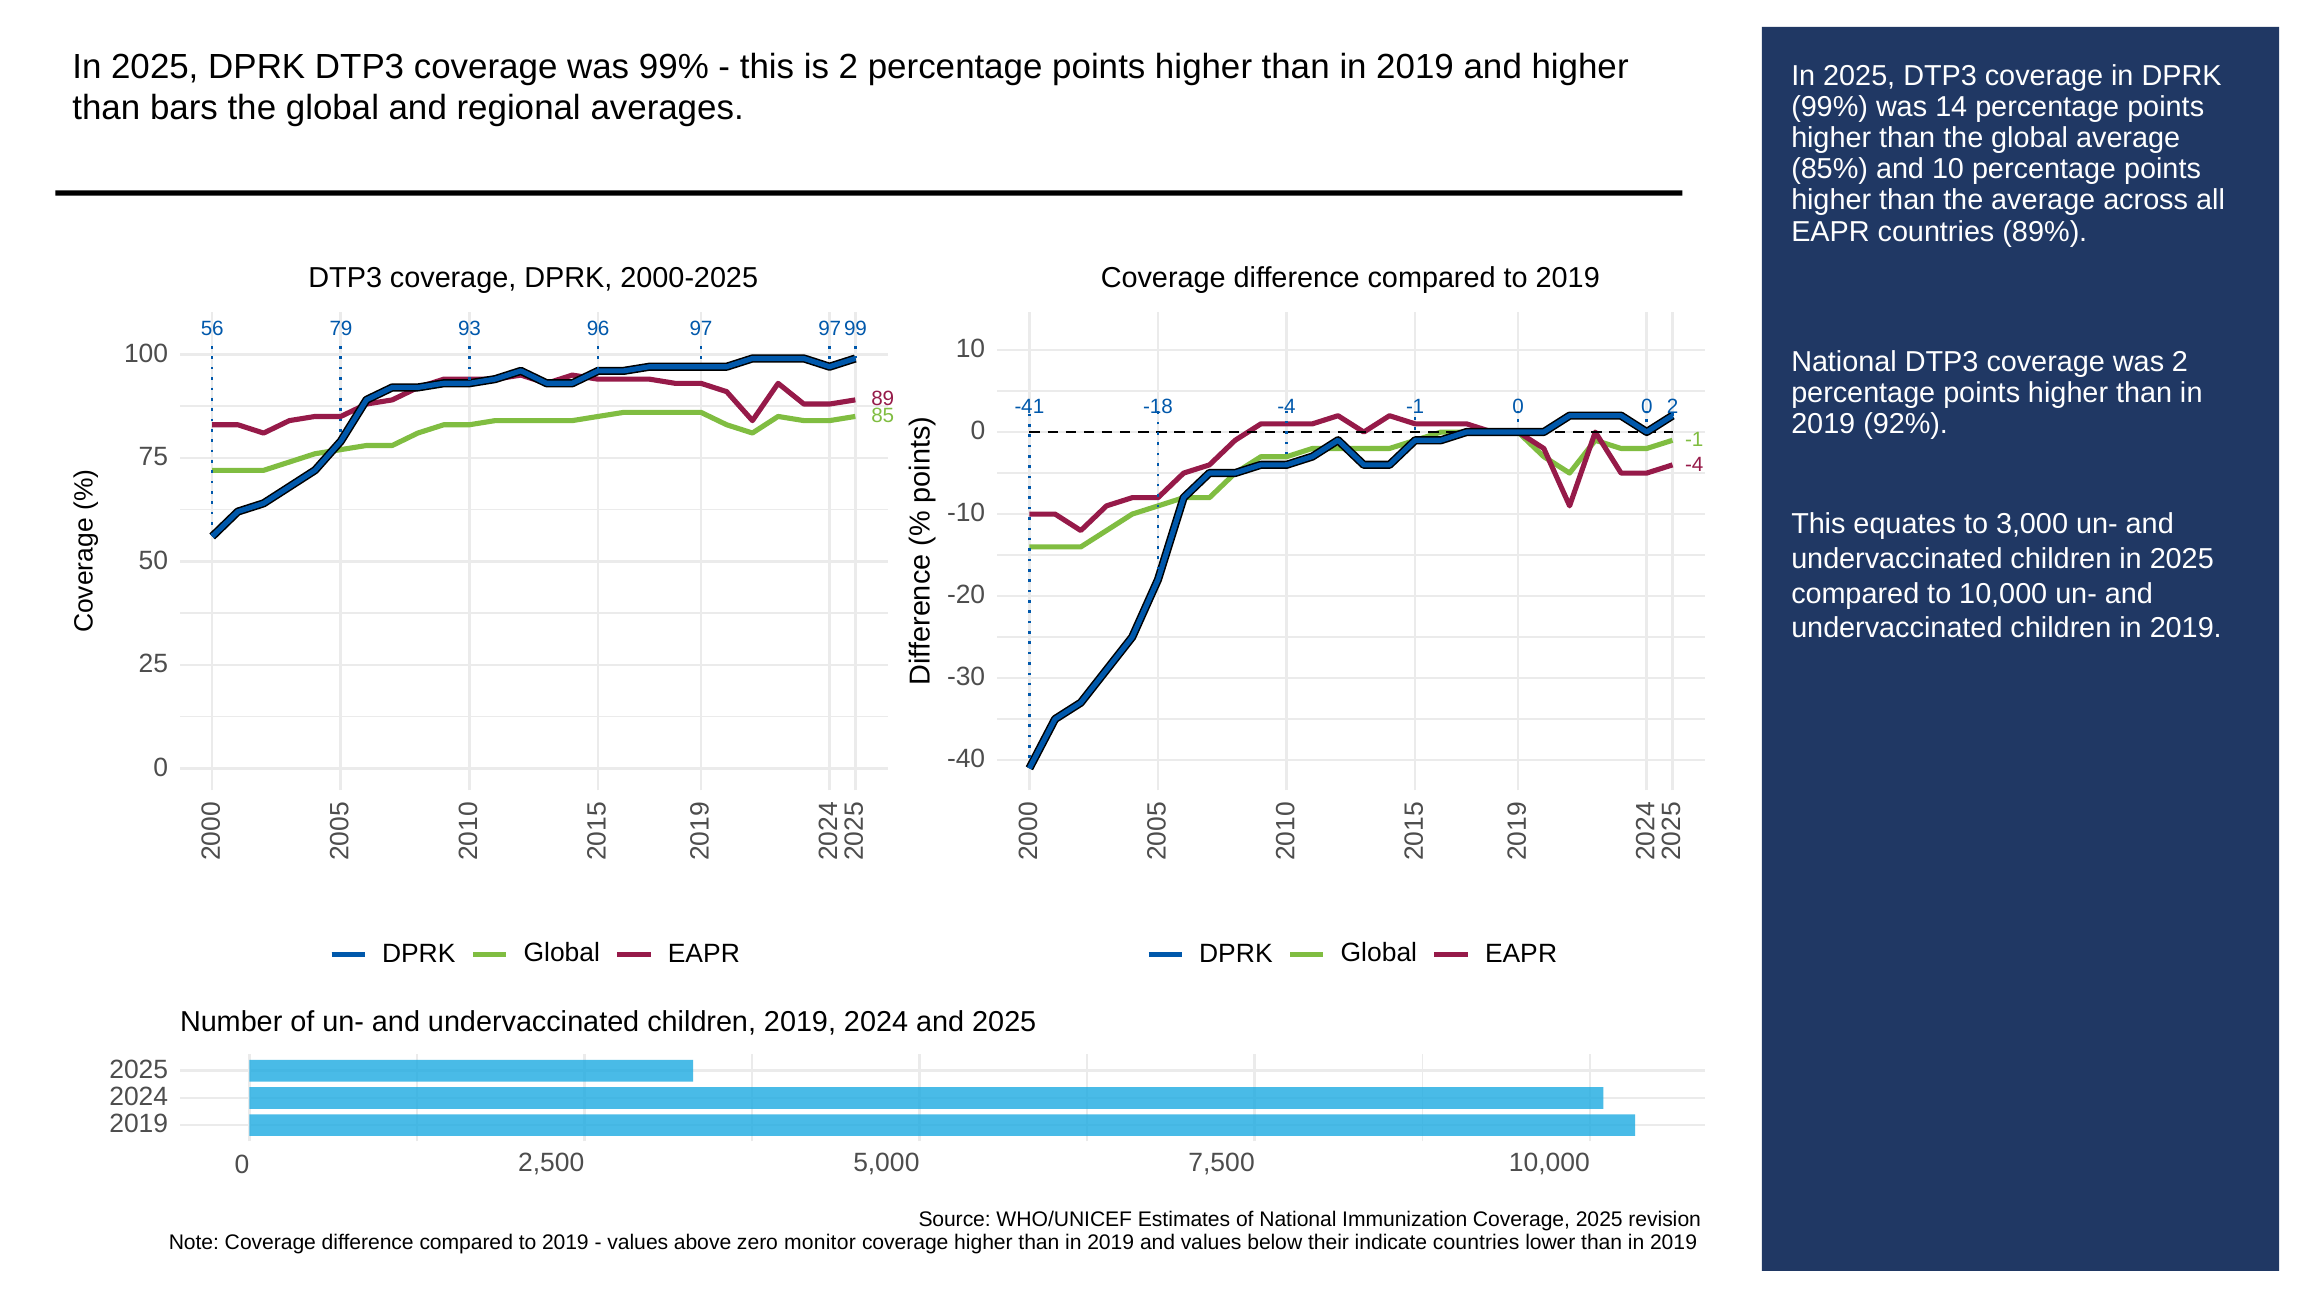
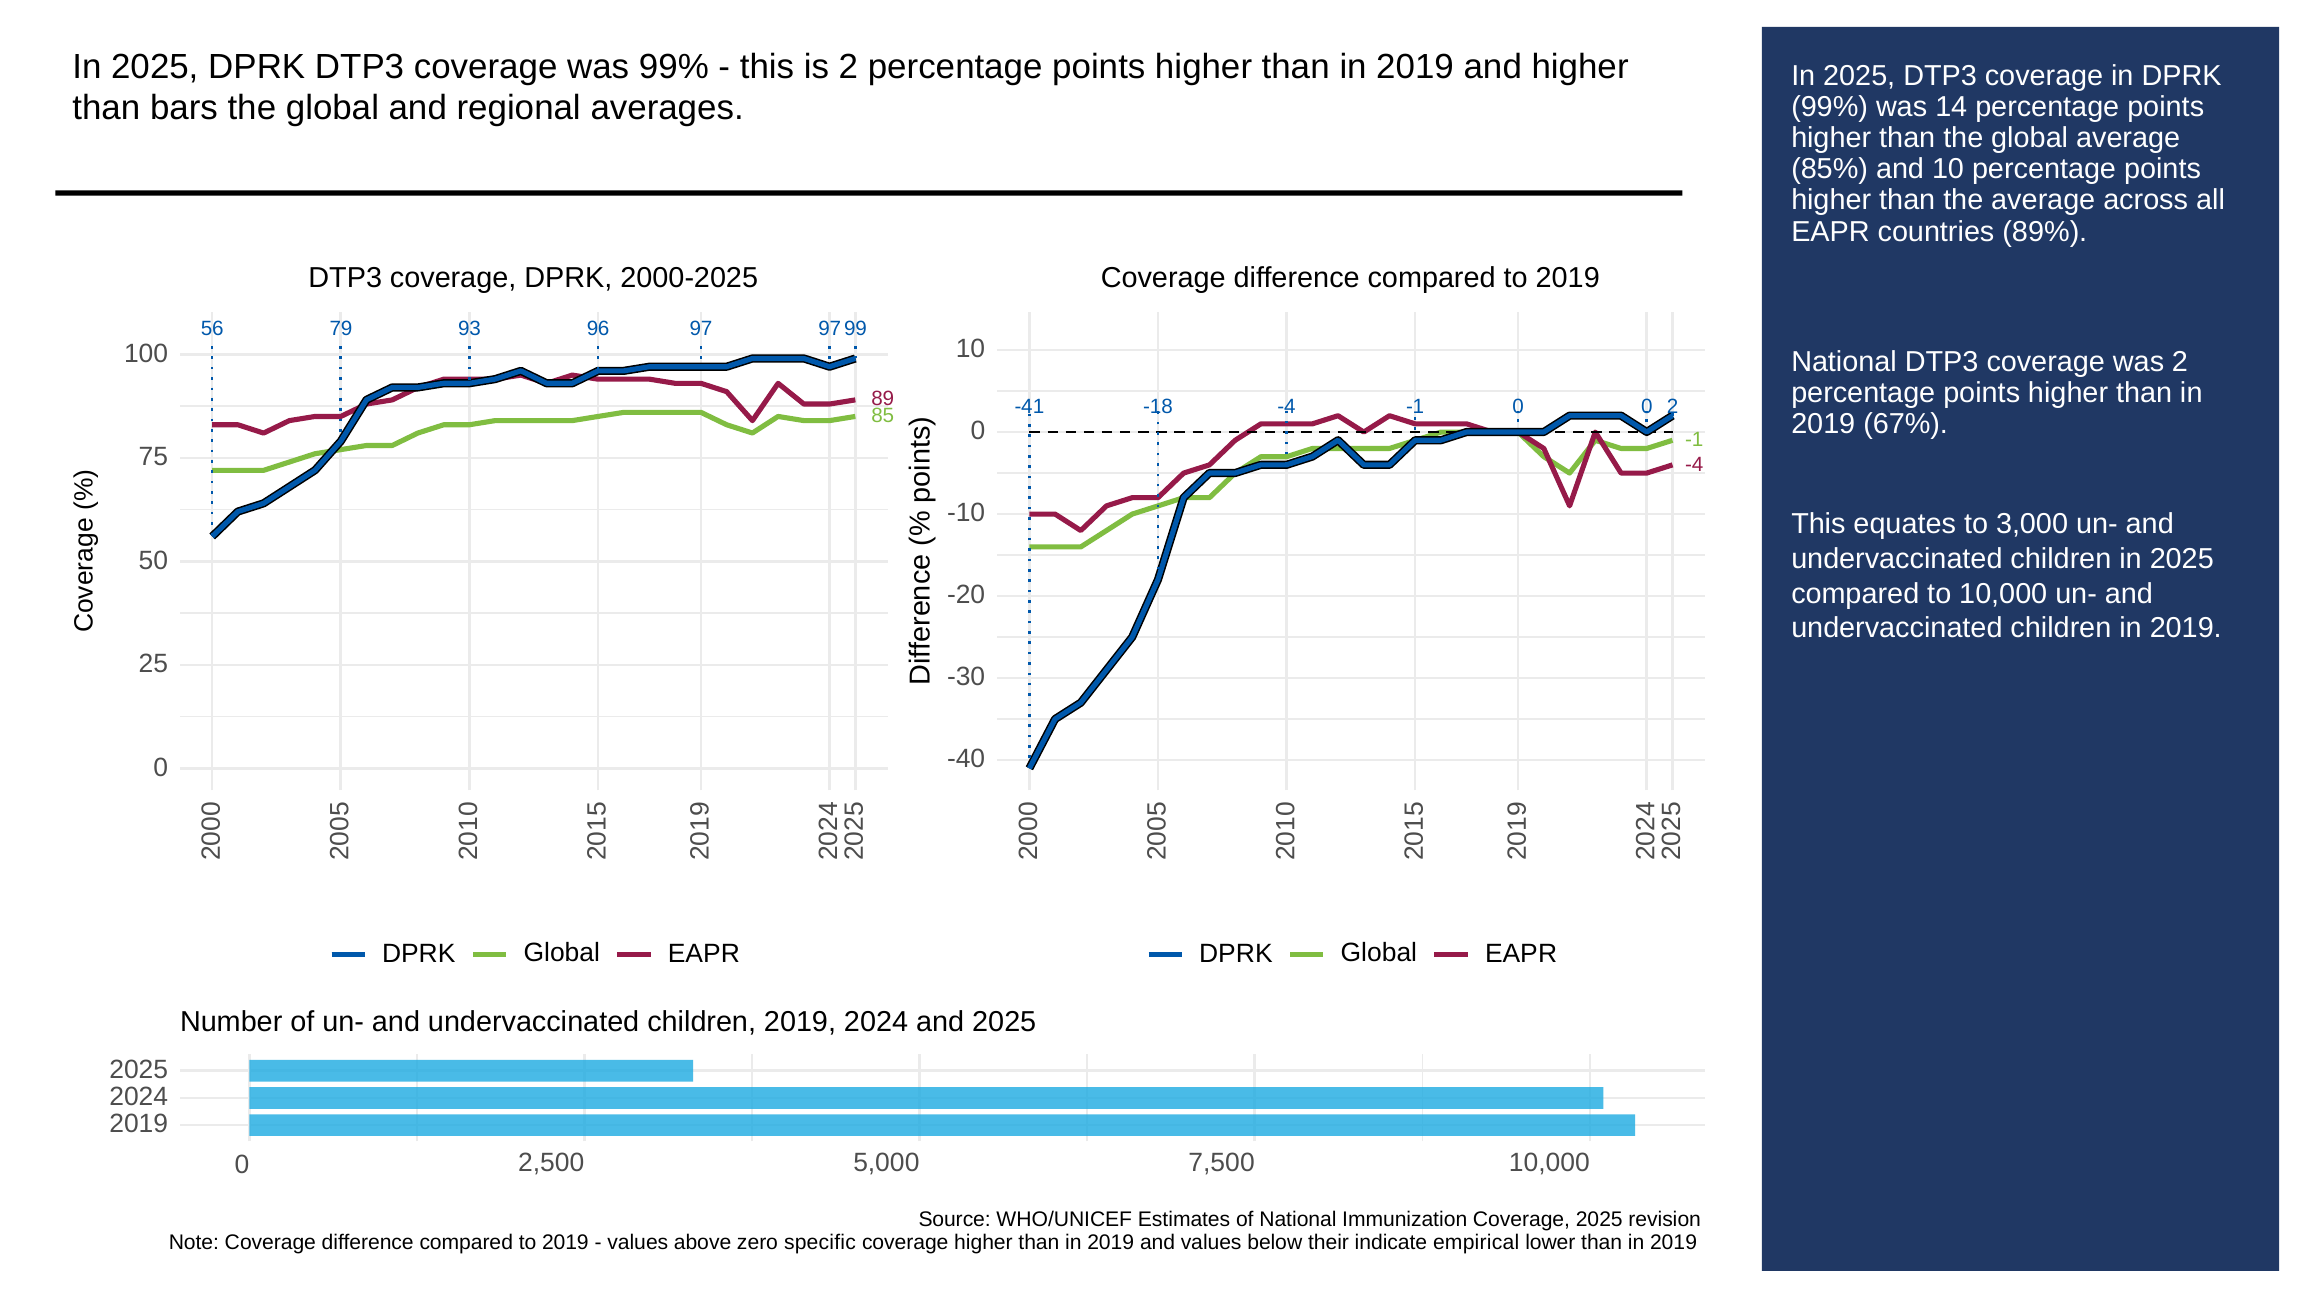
92%: 92% -> 67%
monitor: monitor -> specific
indicate countries: countries -> empirical
